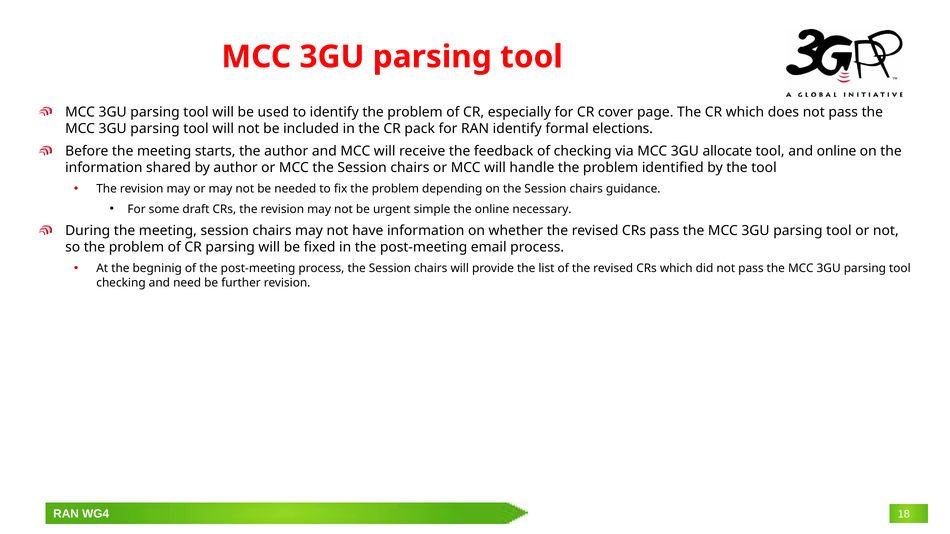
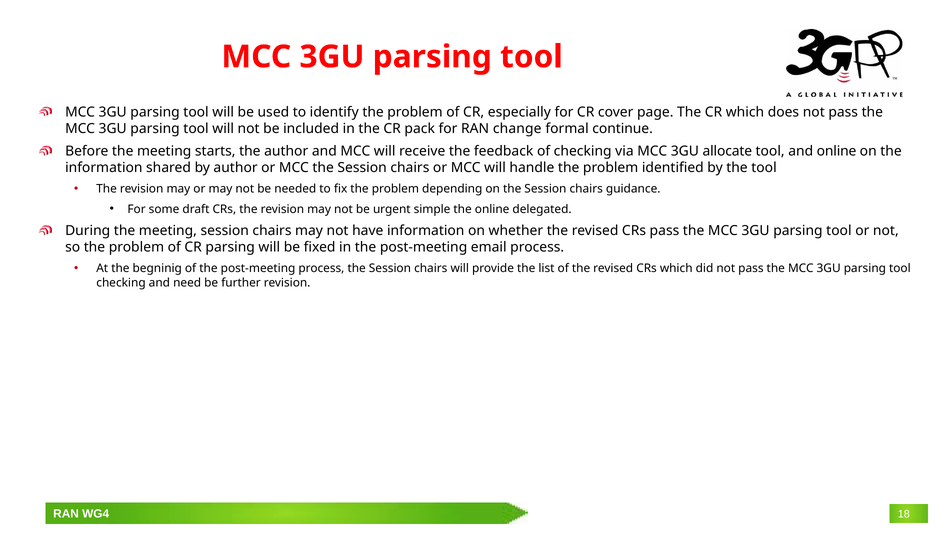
RAN identify: identify -> change
elections: elections -> continue
necessary: necessary -> delegated
